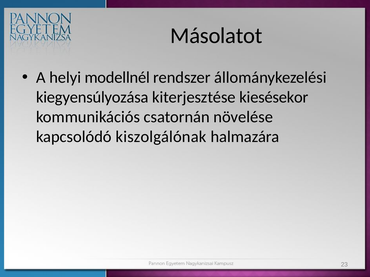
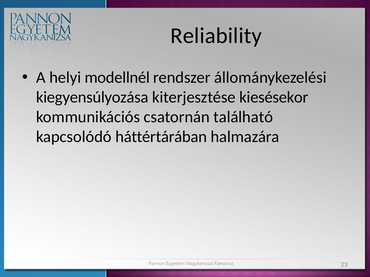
Másolatot: Másolatot -> Reliability
növelése: növelése -> található
kiszolgálónak: kiszolgálónak -> háttértárában
